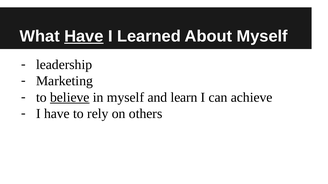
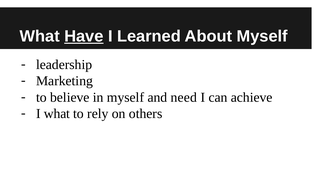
believe underline: present -> none
learn: learn -> need
I have: have -> what
